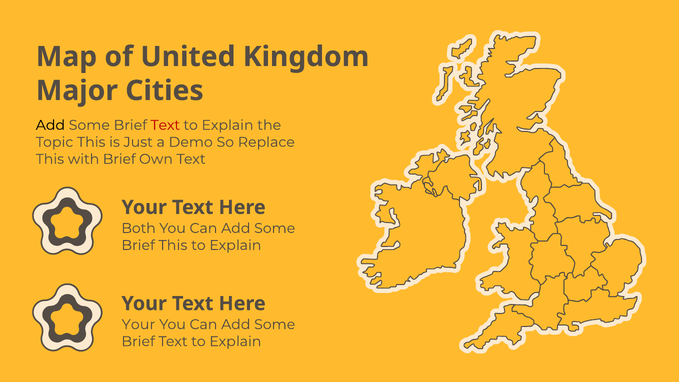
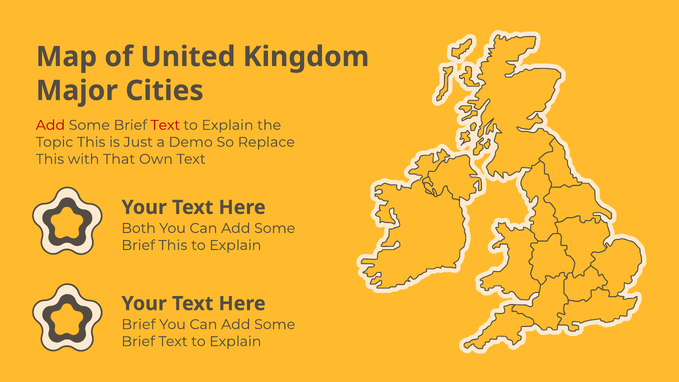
Add at (50, 125) colour: black -> red
with Brief: Brief -> That
Your at (138, 324): Your -> Brief
